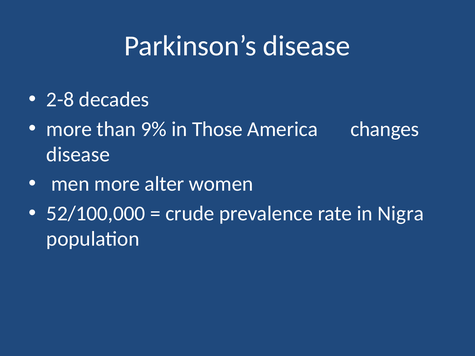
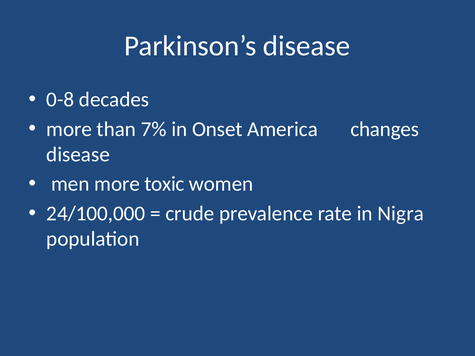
2-8: 2-8 -> 0-8
9%: 9% -> 7%
Those: Those -> Onset
alter: alter -> toxic
52/100,000: 52/100,000 -> 24/100,000
